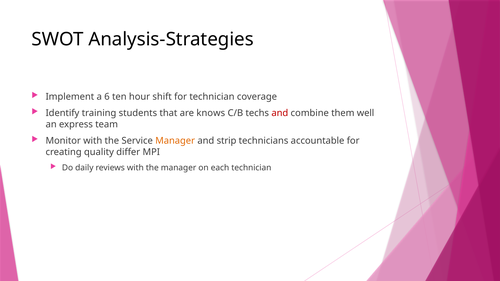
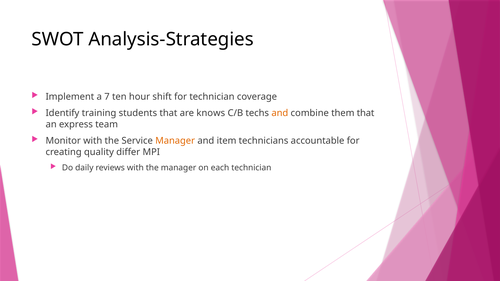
6: 6 -> 7
and at (280, 113) colour: red -> orange
them well: well -> that
strip: strip -> item
